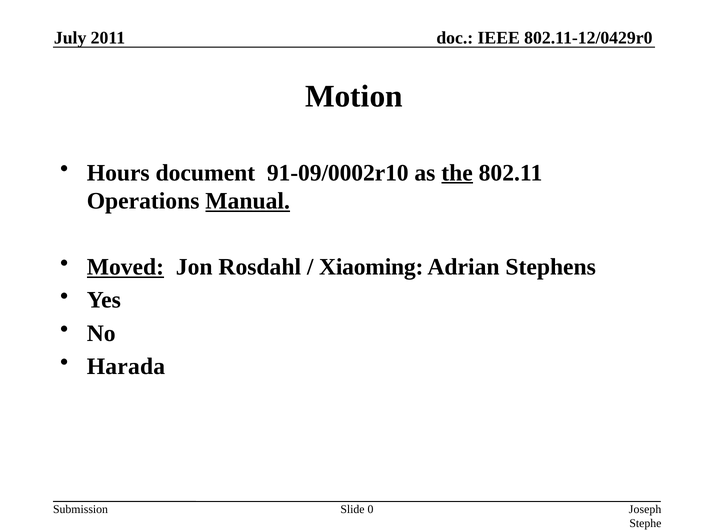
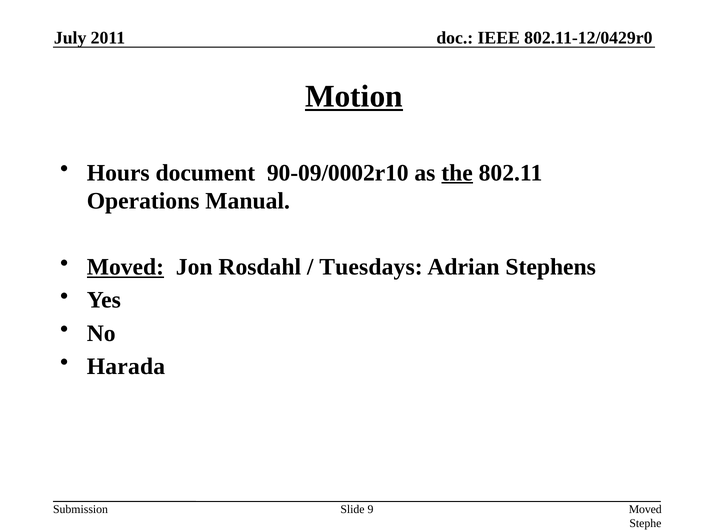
Motion underline: none -> present
91-09/0002r10: 91-09/0002r10 -> 90-09/0002r10
Manual underline: present -> none
Xiaoming: Xiaoming -> Tuesdays
0: 0 -> 9
Joseph at (645, 509): Joseph -> Moved
